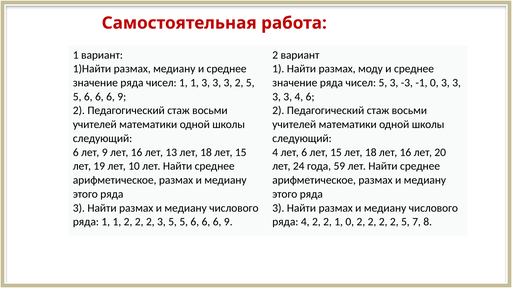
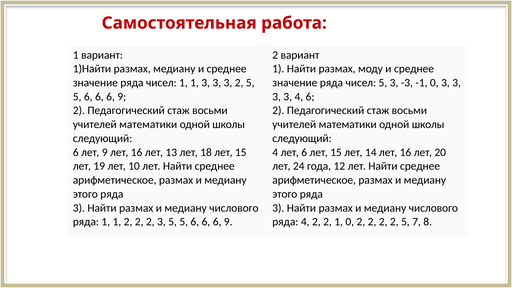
15 лет 18: 18 -> 14
59: 59 -> 12
